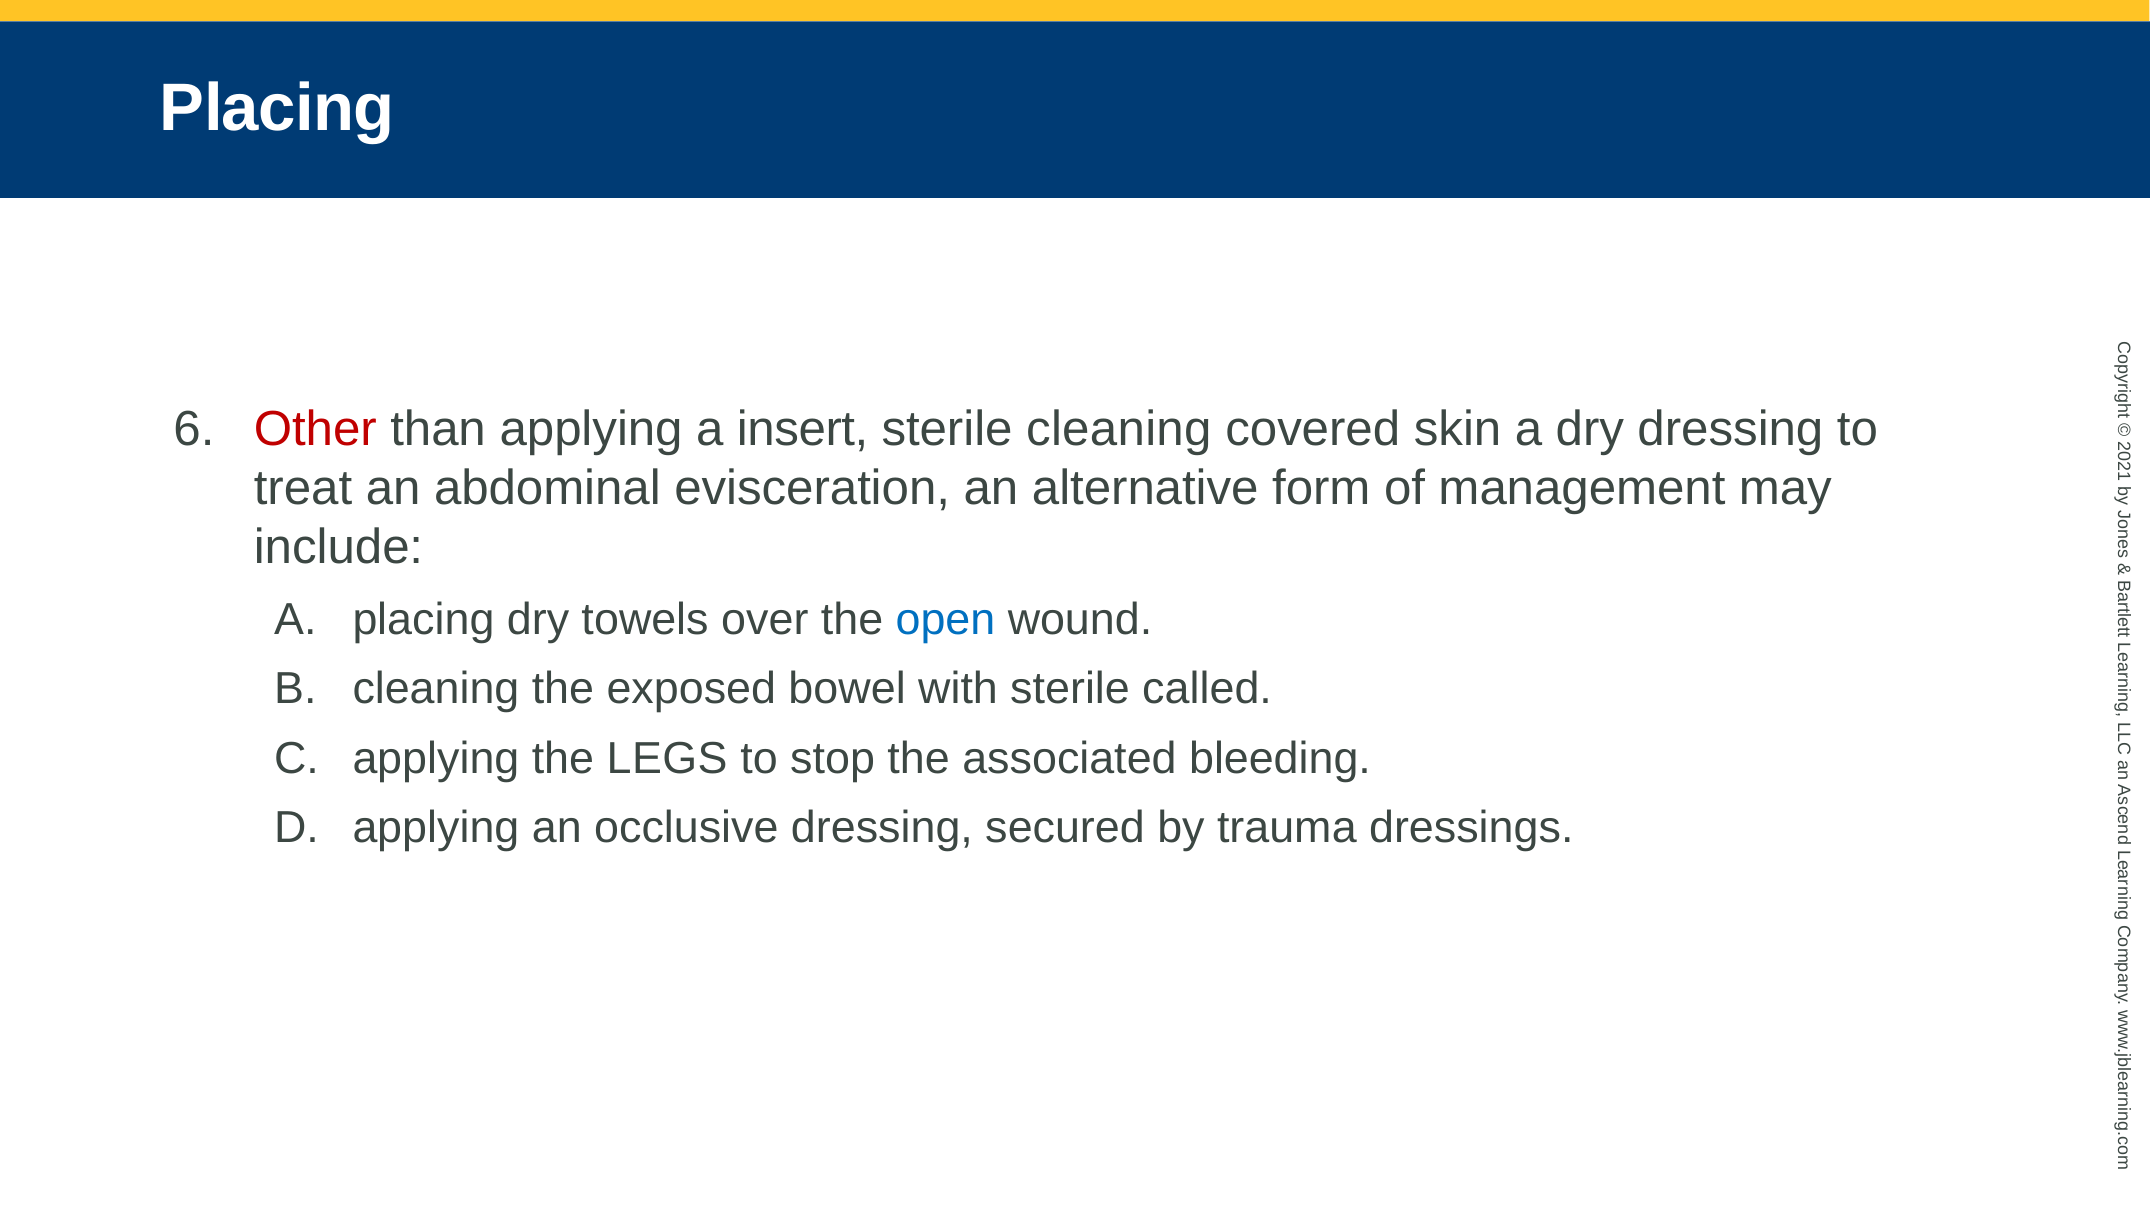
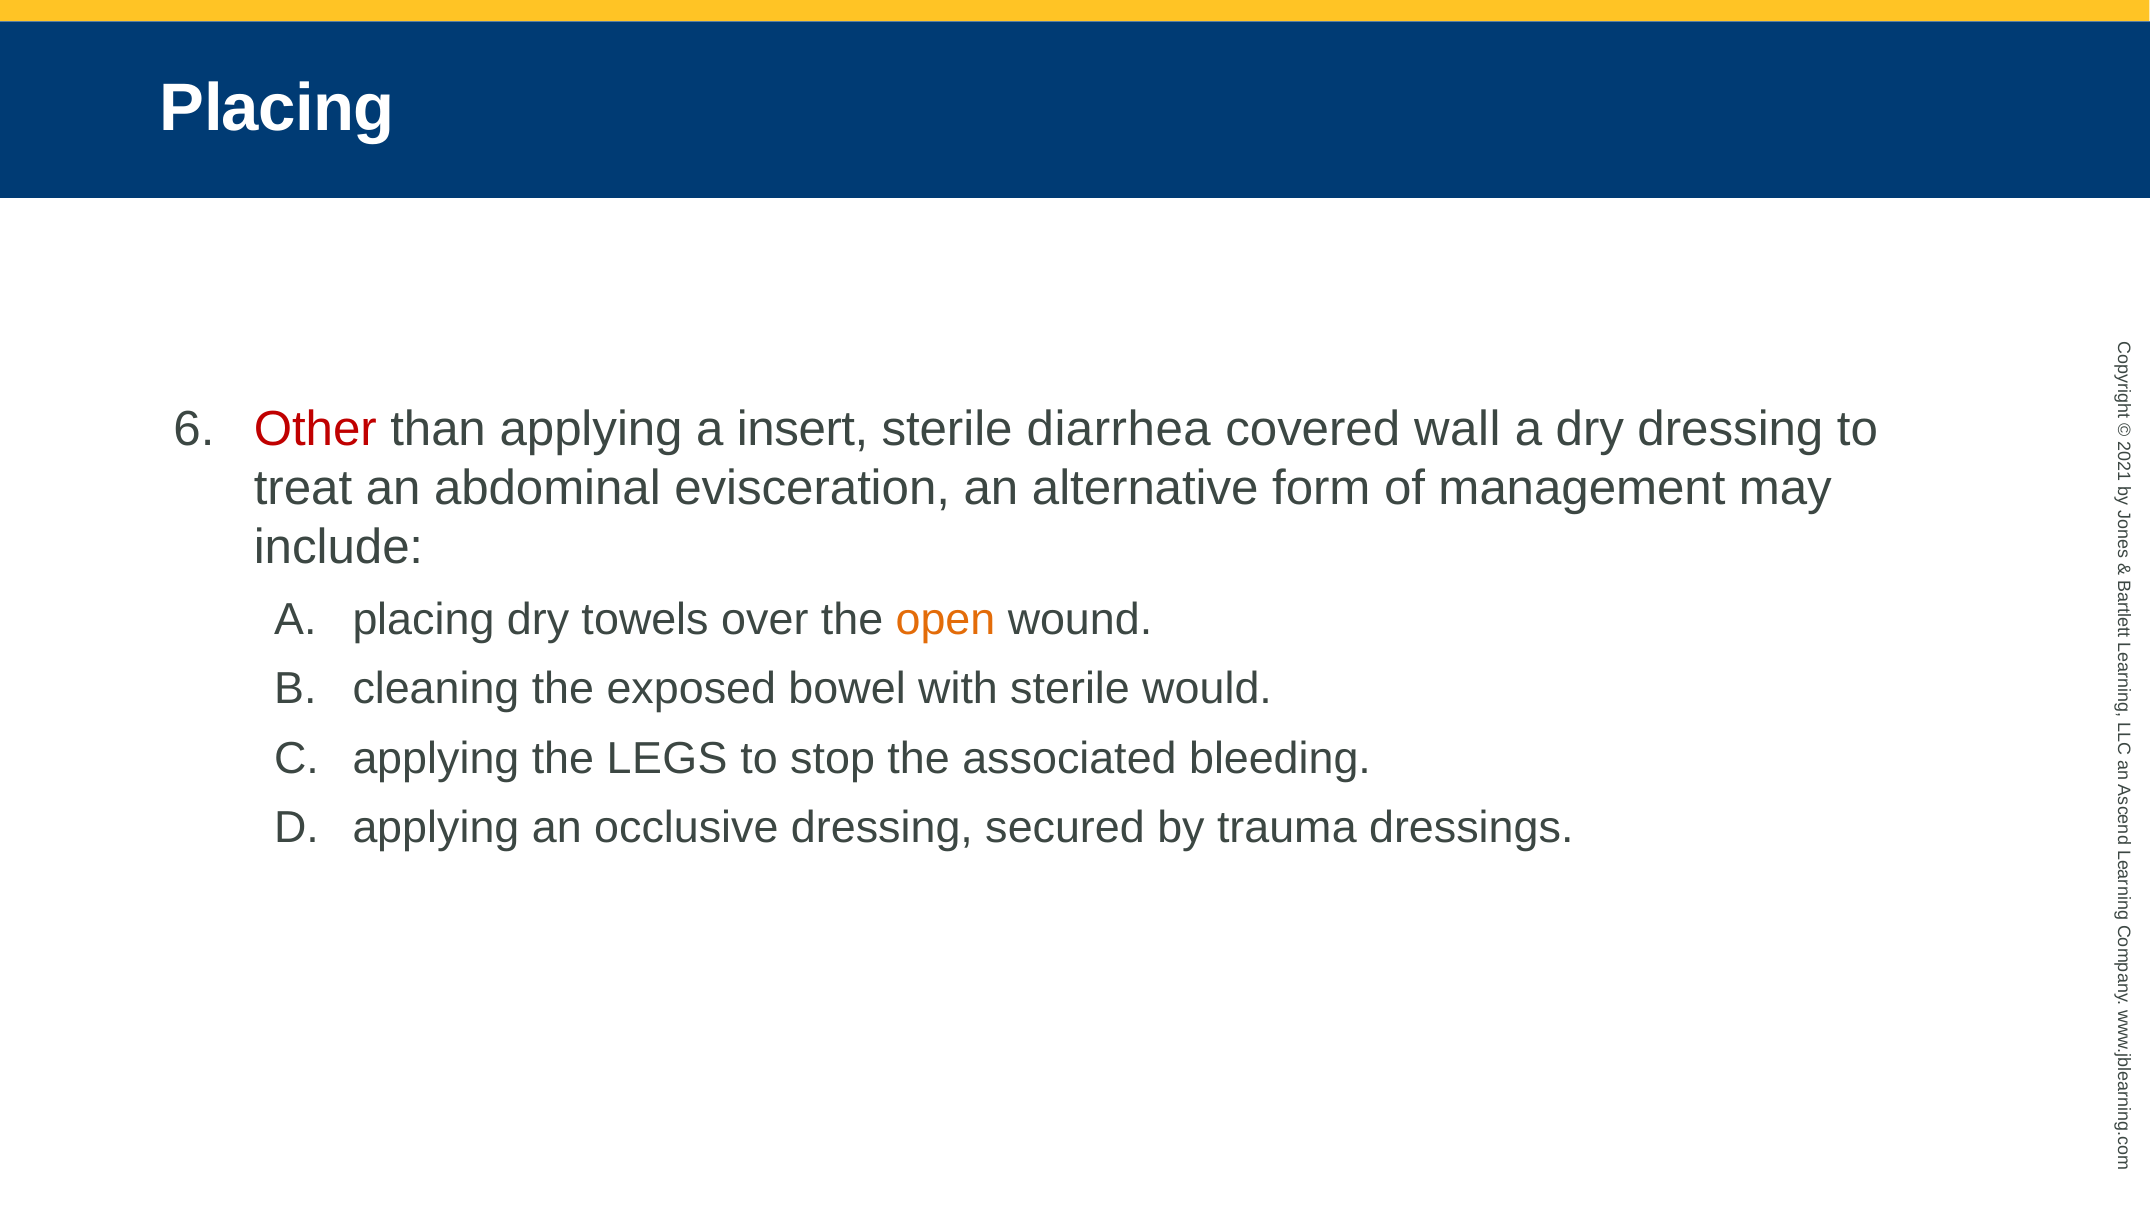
sterile cleaning: cleaning -> diarrhea
skin: skin -> wall
open colour: blue -> orange
called: called -> would
